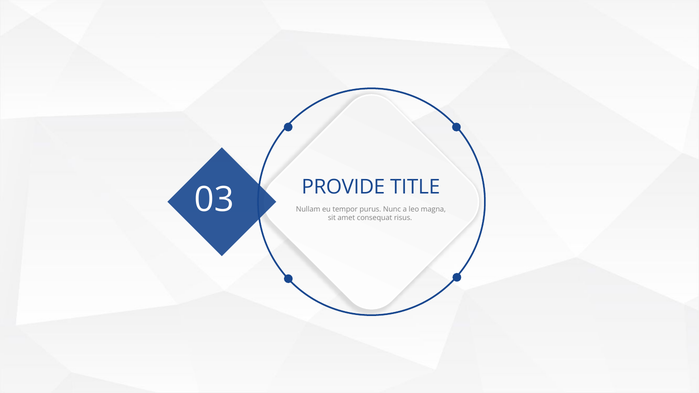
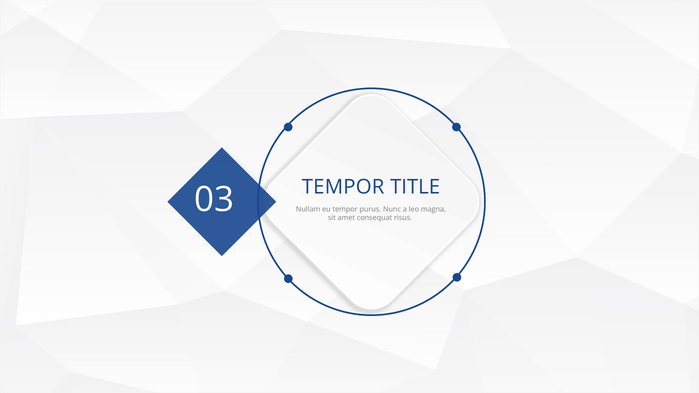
PROVIDE at (343, 187): PROVIDE -> TEMPOR
